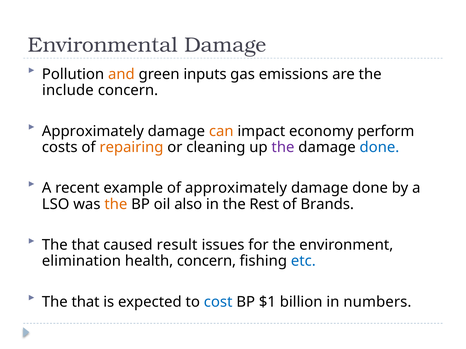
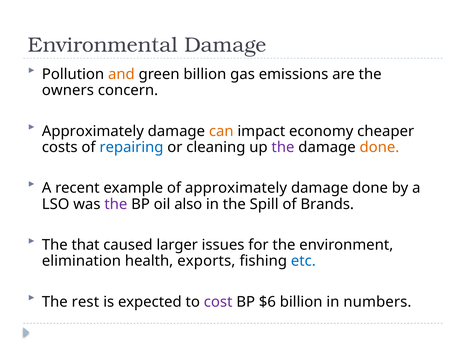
green inputs: inputs -> billion
include: include -> owners
perform: perform -> cheaper
repairing colour: orange -> blue
done at (379, 147) colour: blue -> orange
the at (116, 204) colour: orange -> purple
Rest: Rest -> Spill
result: result -> larger
health concern: concern -> exports
that at (86, 302): that -> rest
cost colour: blue -> purple
$1: $1 -> $6
